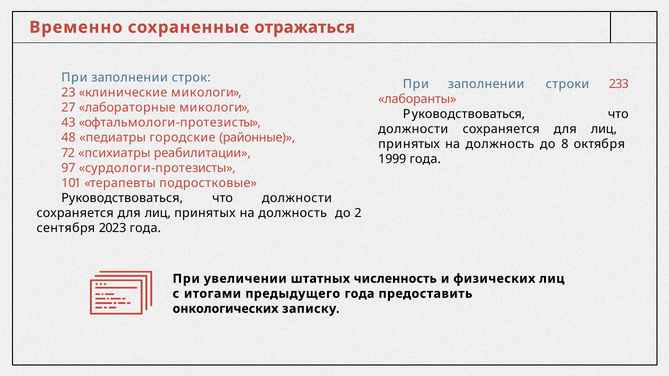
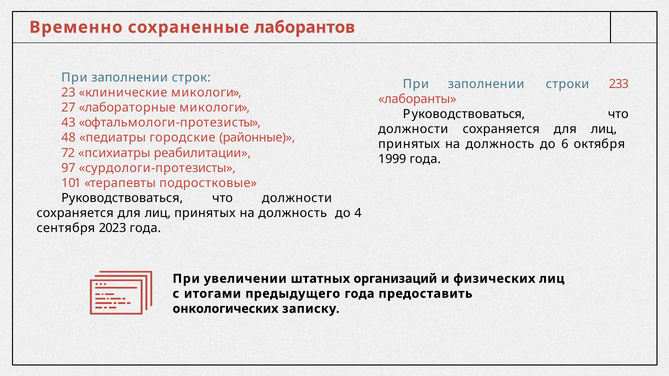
отражаться: отражаться -> лаборантов
8: 8 -> 6
2: 2 -> 4
численность: численность -> организаций
